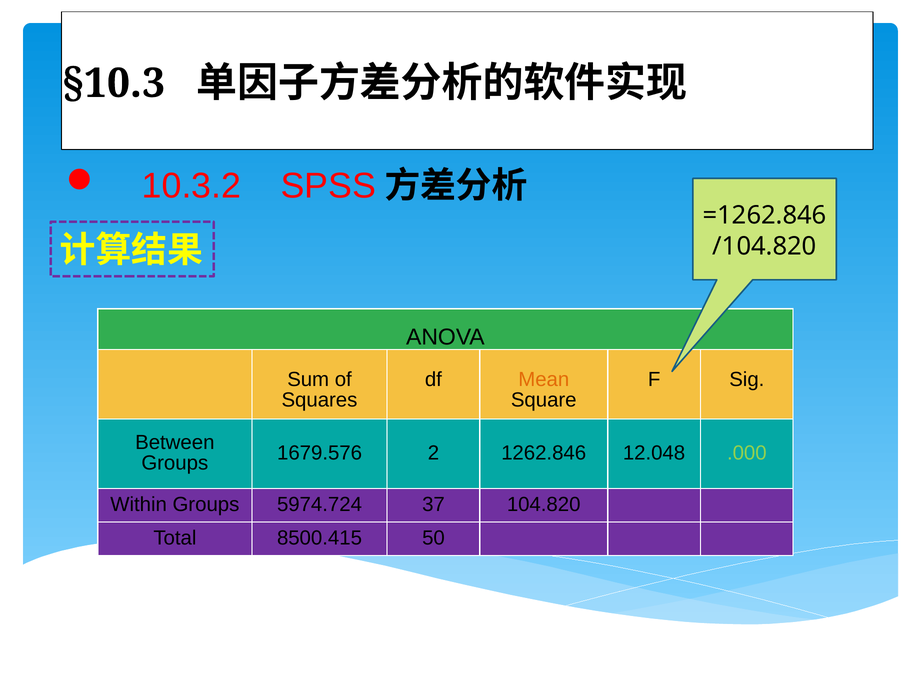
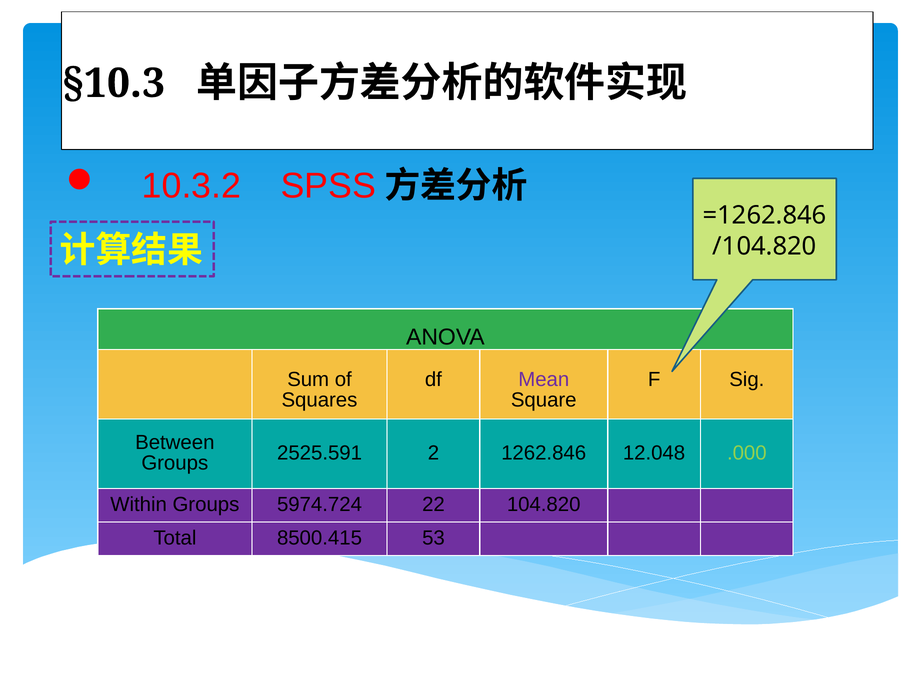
Mean colour: orange -> purple
1679.576: 1679.576 -> 2525.591
37: 37 -> 22
50: 50 -> 53
